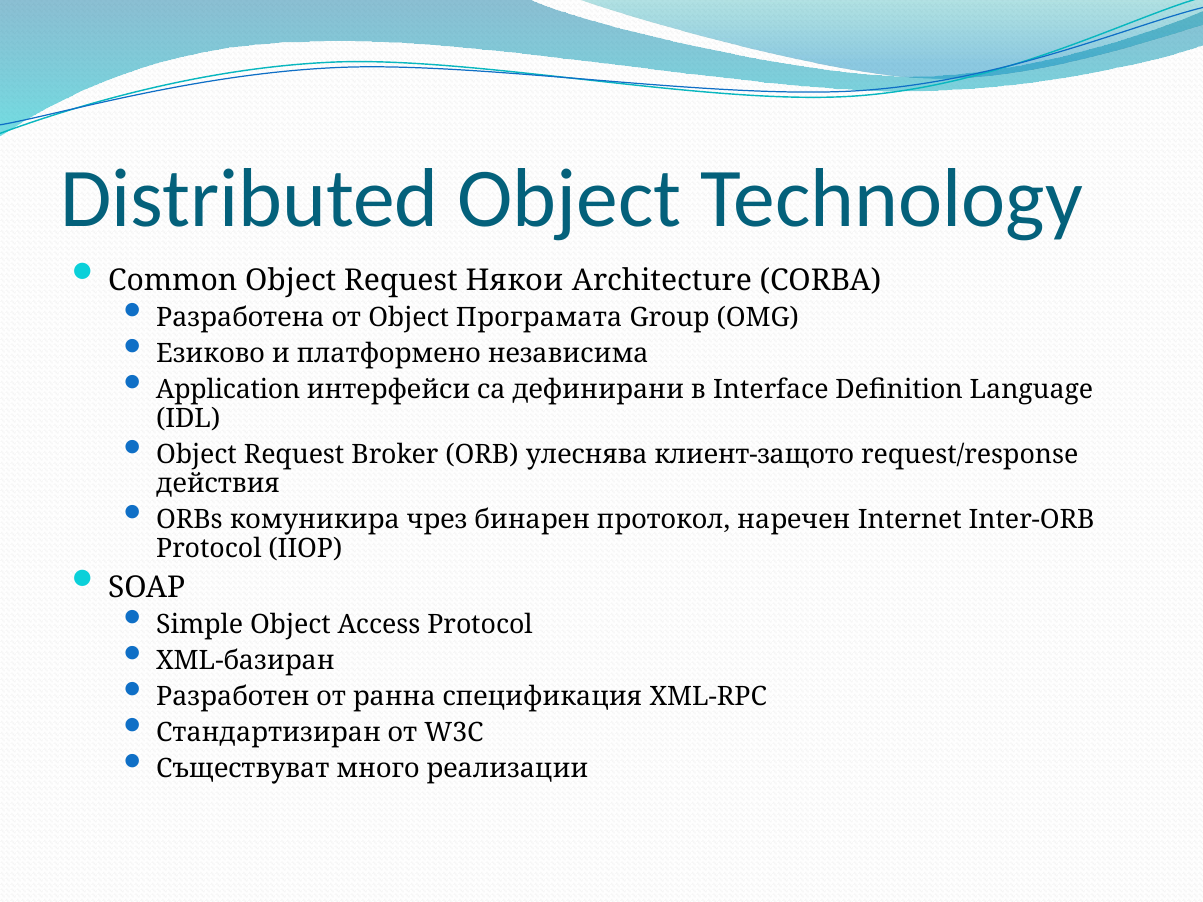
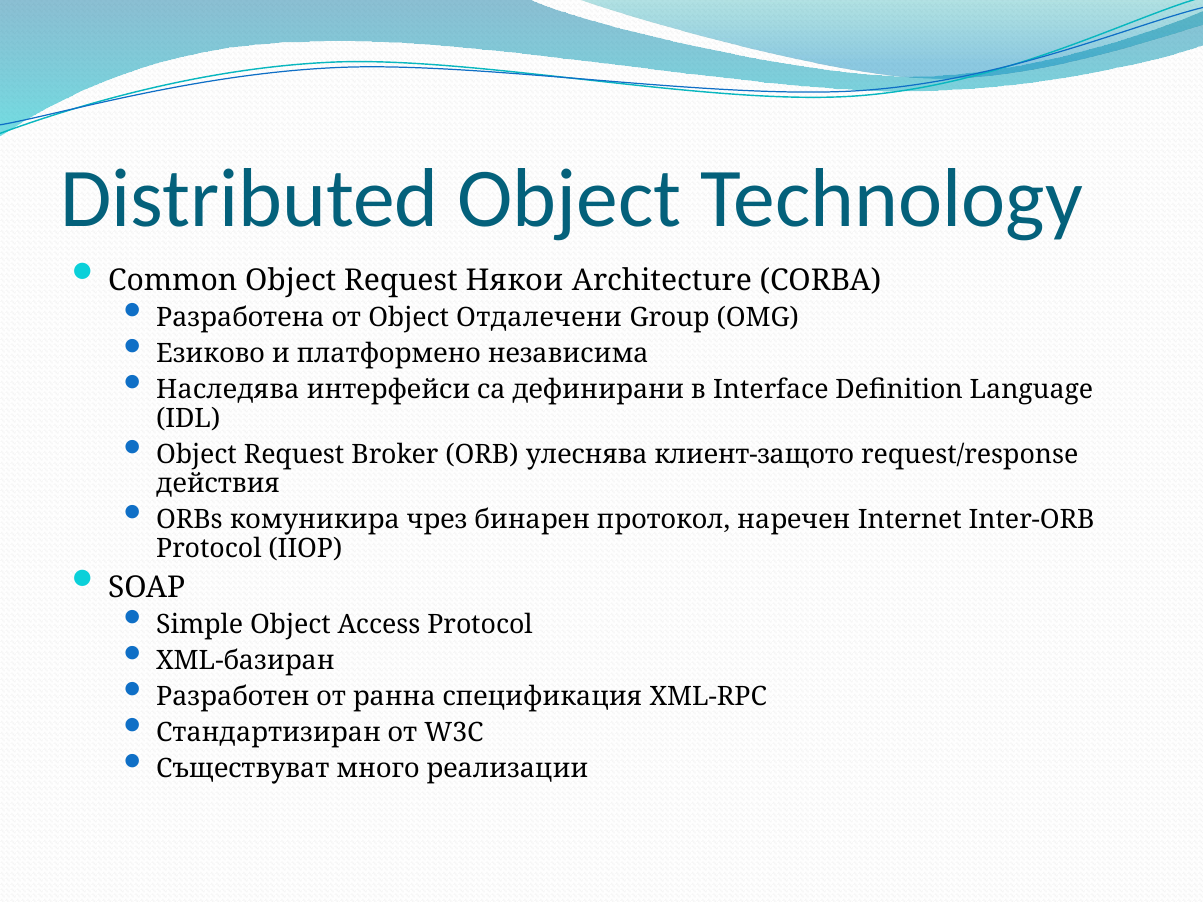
Програмата: Програмата -> Отдалечени
Application: Application -> Наследява
